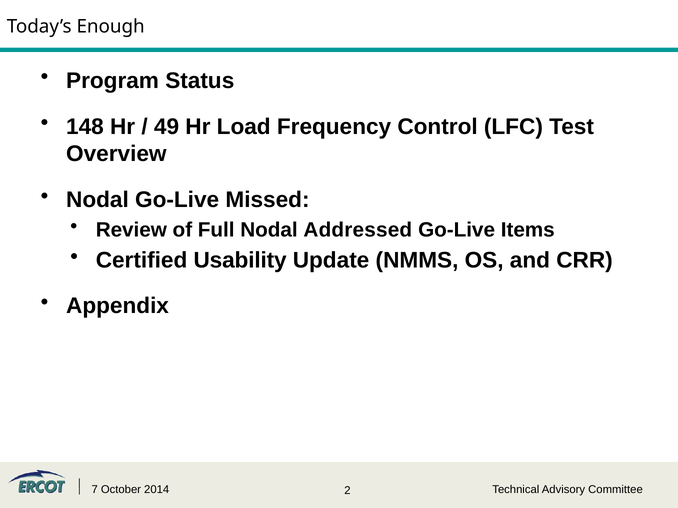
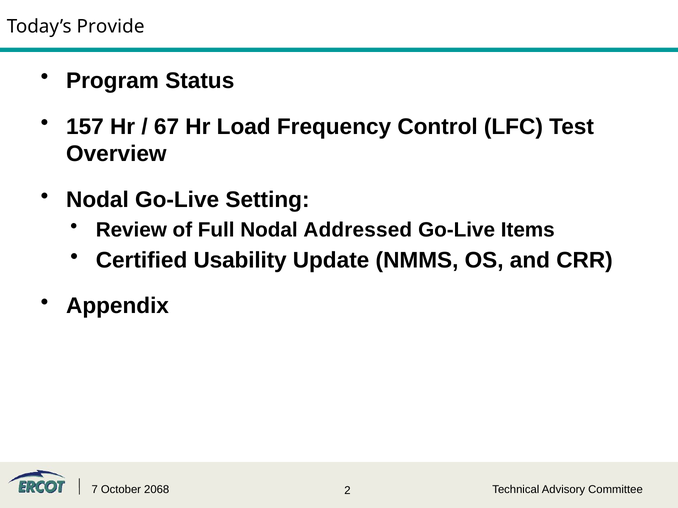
Enough: Enough -> Provide
148: 148 -> 157
49: 49 -> 67
Missed: Missed -> Setting
2014: 2014 -> 2068
